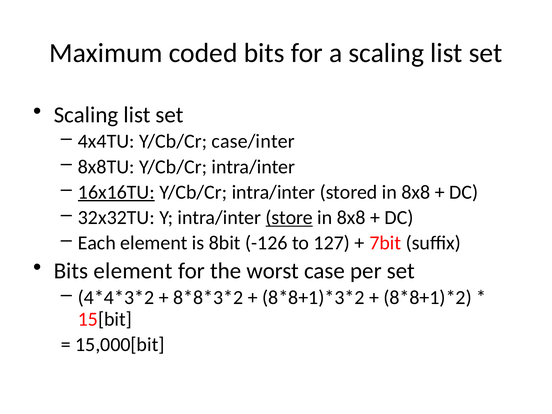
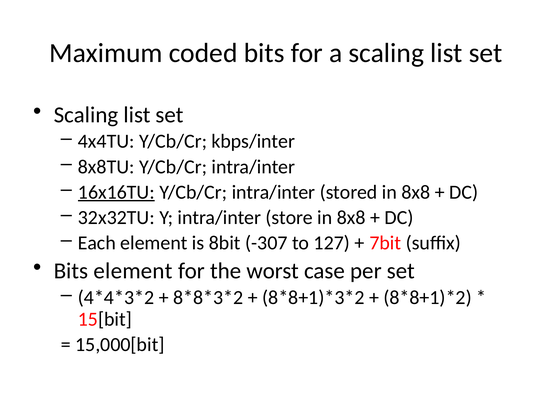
case/inter: case/inter -> kbps/inter
store underline: present -> none
-126: -126 -> -307
